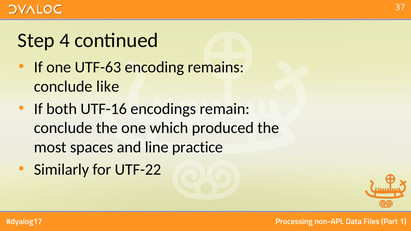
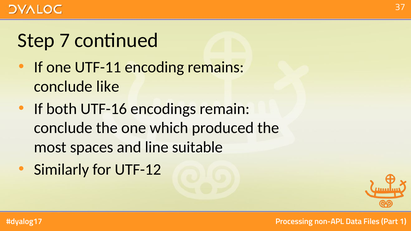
4: 4 -> 7
UTF-63: UTF-63 -> UTF-11
practice: practice -> suitable
UTF-22: UTF-22 -> UTF-12
